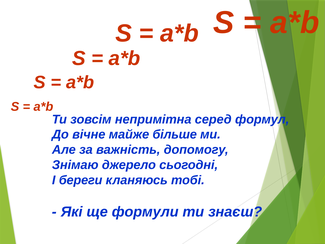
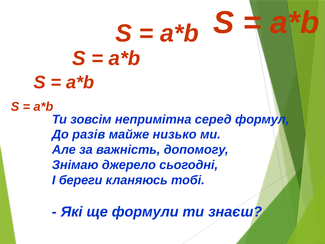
вічне: вічне -> разів
більше: більше -> низько
